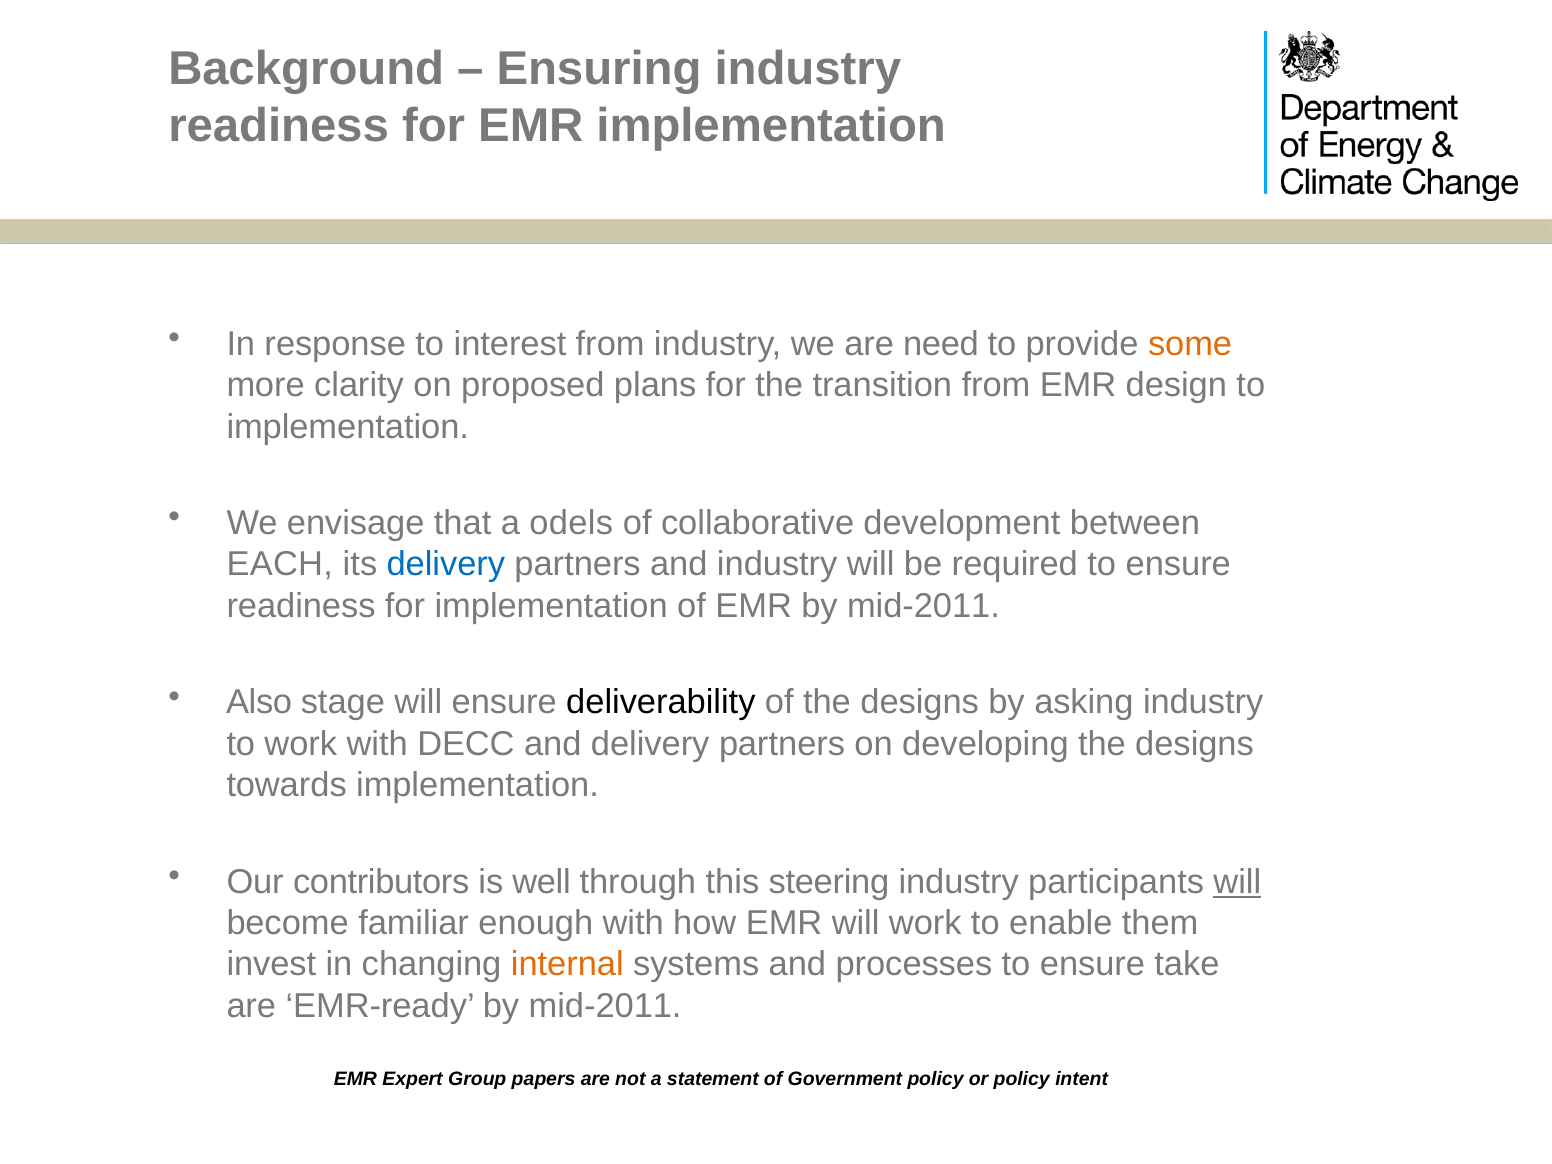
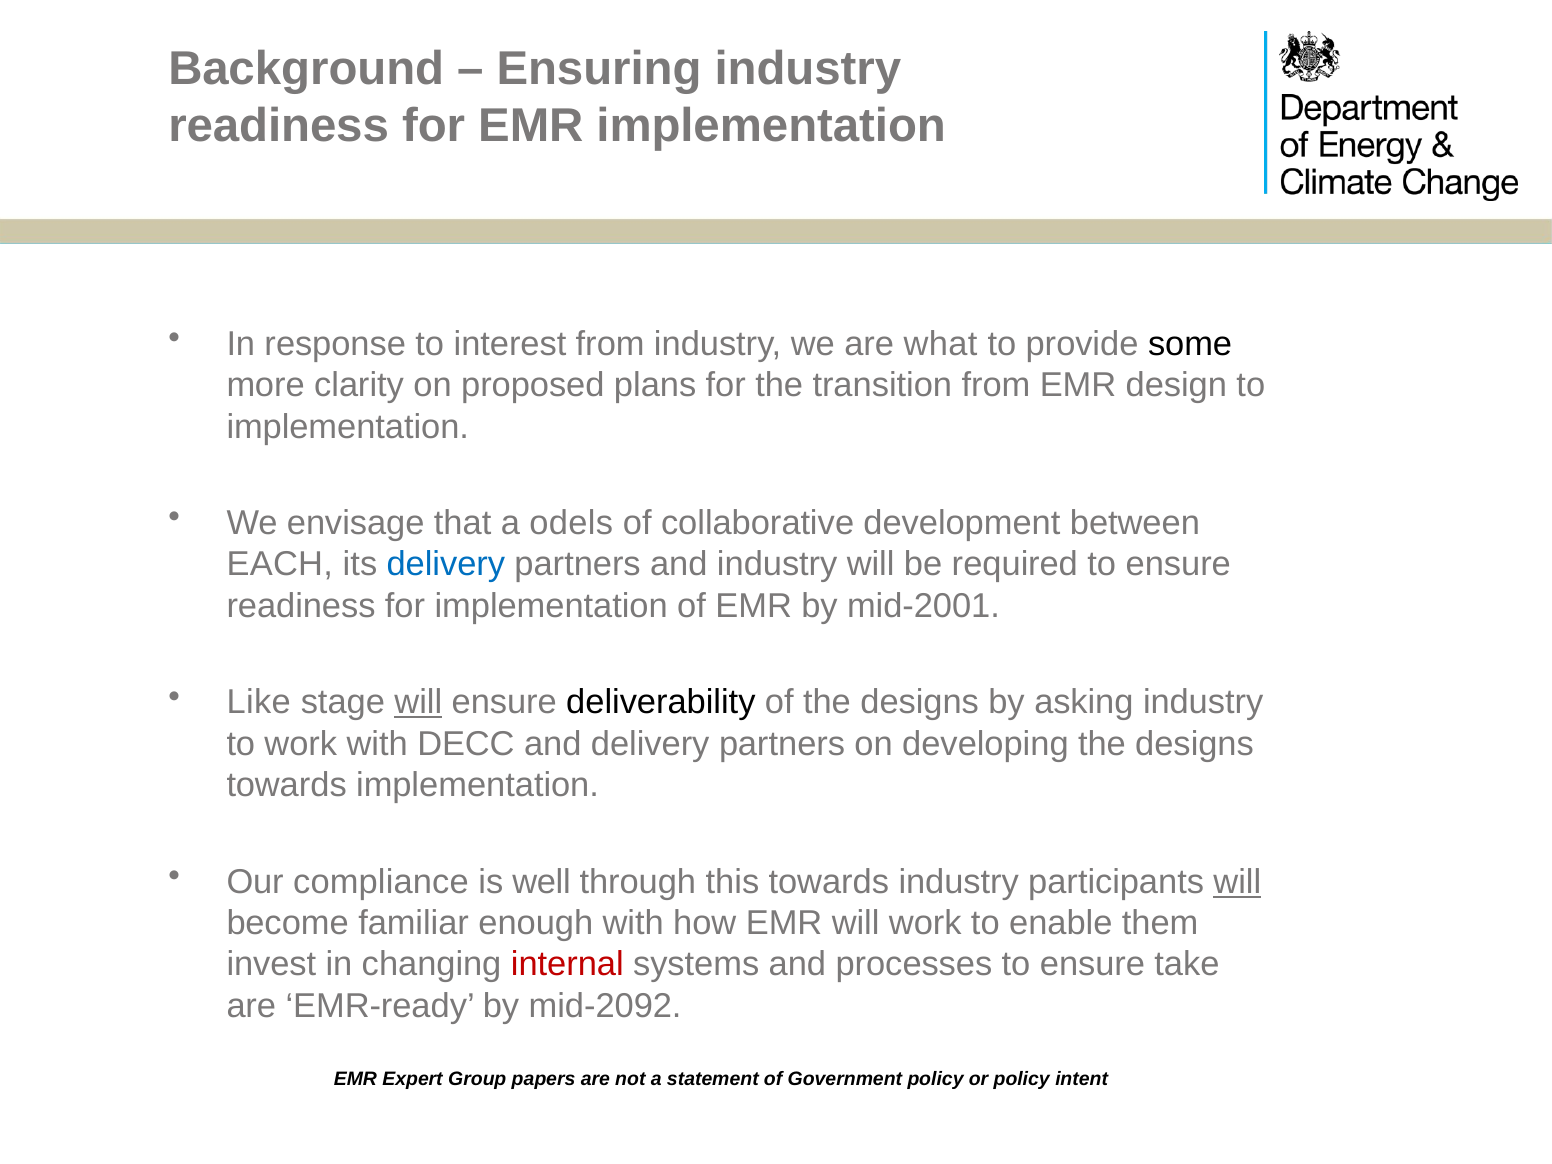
need: need -> what
some colour: orange -> black
EMR by mid-2011: mid-2011 -> mid-2001
Also: Also -> Like
will at (418, 702) underline: none -> present
contributors: contributors -> compliance
this steering: steering -> towards
internal colour: orange -> red
EMR-ready by mid-2011: mid-2011 -> mid-2092
